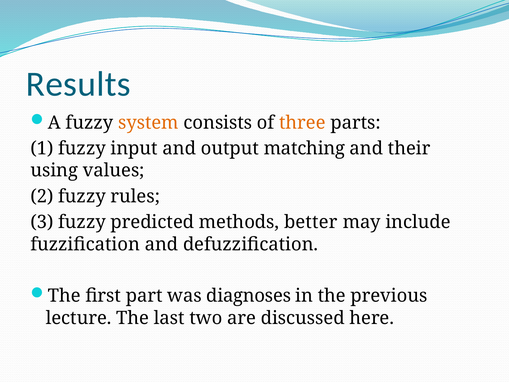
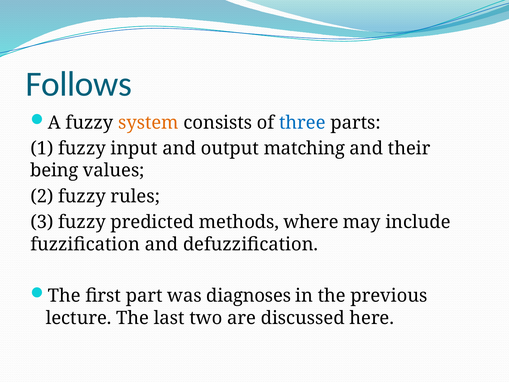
Results: Results -> Follows
three colour: orange -> blue
using: using -> being
better: better -> where
